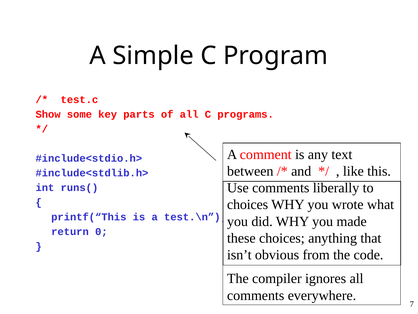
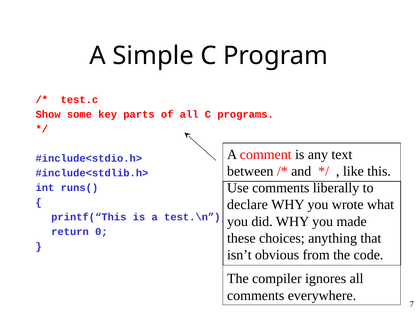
choices at (248, 204): choices -> declare
